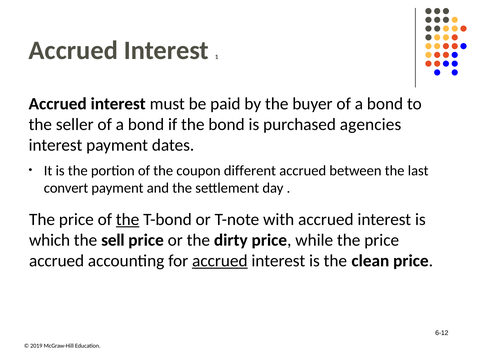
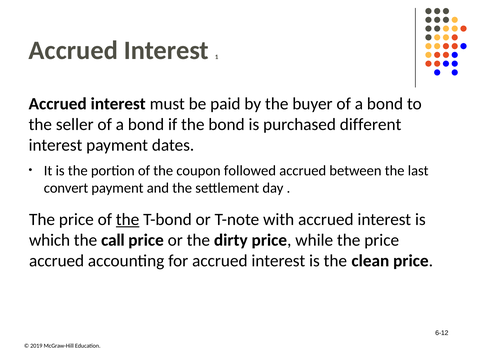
agencies: agencies -> different
different: different -> followed
sell: sell -> call
accrued at (220, 260) underline: present -> none
